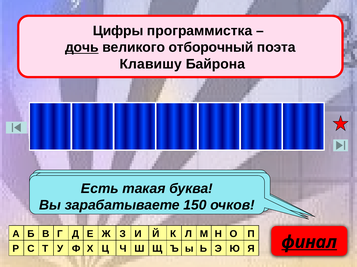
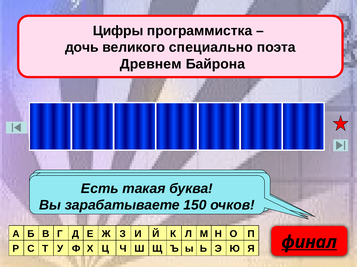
дочь underline: present -> none
отборочный: отборочный -> специально
Клавишу: Клавишу -> Древнем
